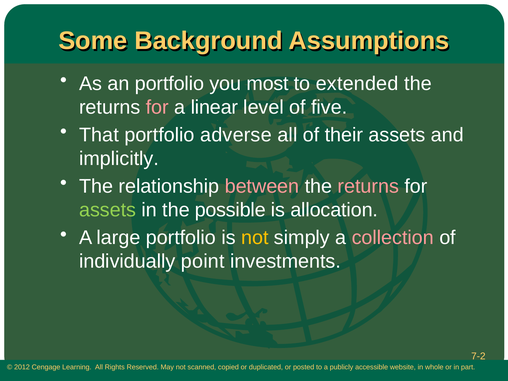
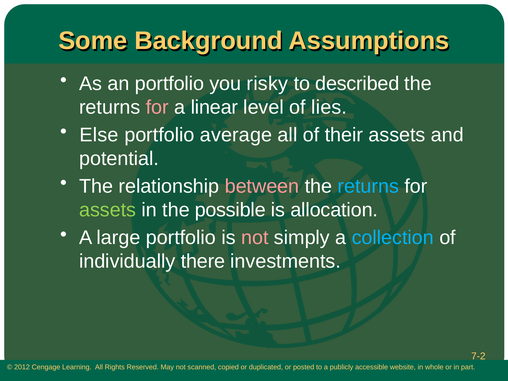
most: most -> risky
extended: extended -> described
five: five -> lies
That: That -> Else
adverse: adverse -> average
implicitly: implicitly -> potential
returns at (368, 186) colour: pink -> light blue
not at (255, 238) colour: yellow -> pink
collection colour: pink -> light blue
point: point -> there
